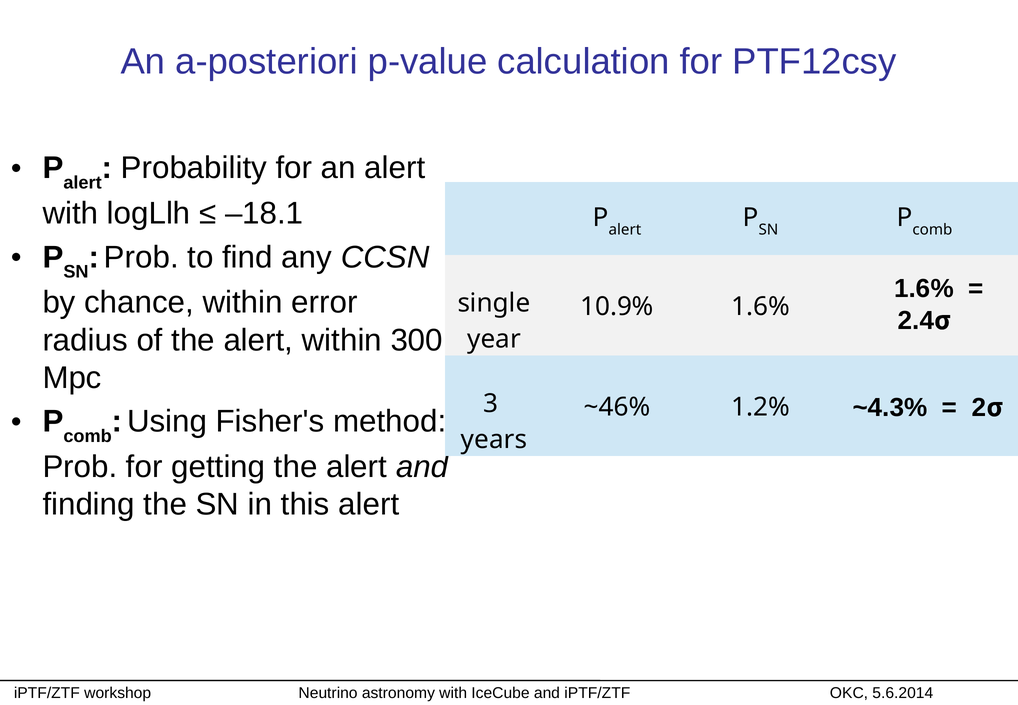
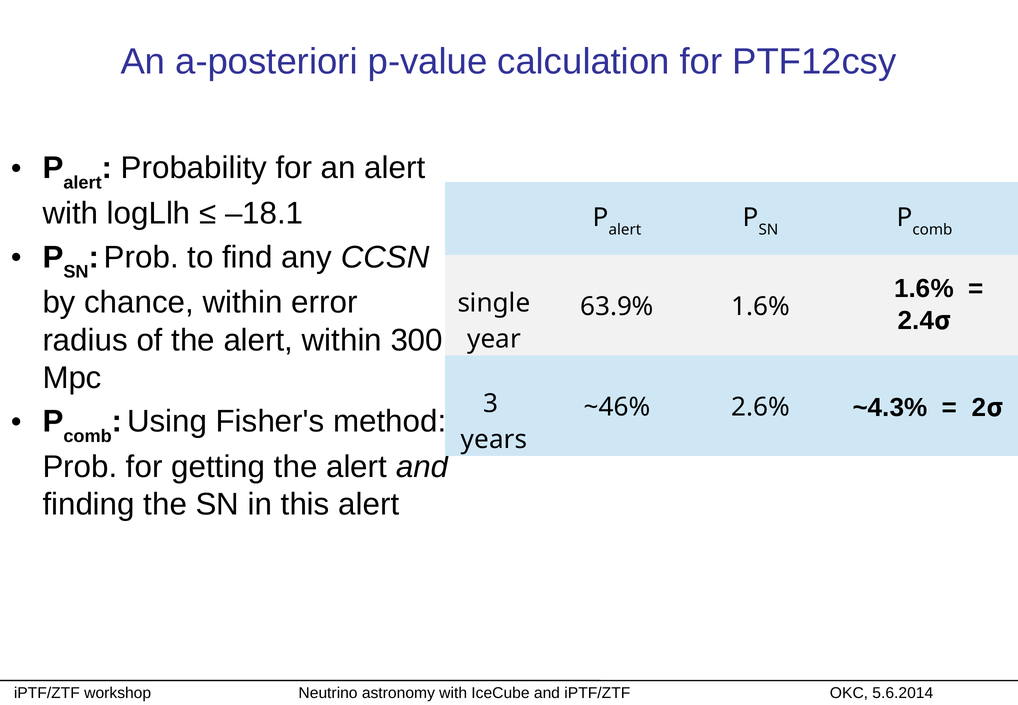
10.9%: 10.9% -> 63.9%
1.2%: 1.2% -> 2.6%
